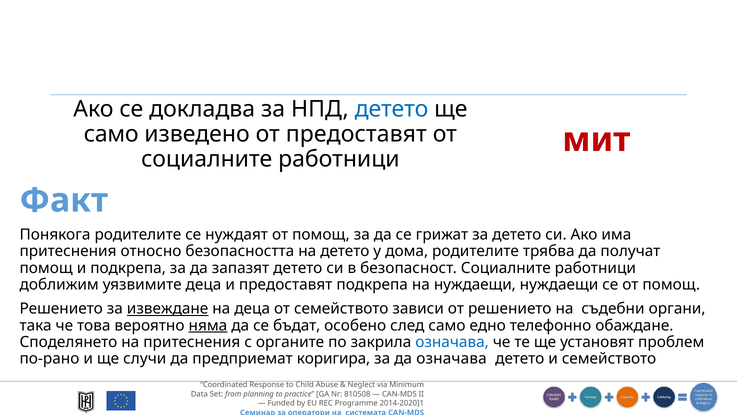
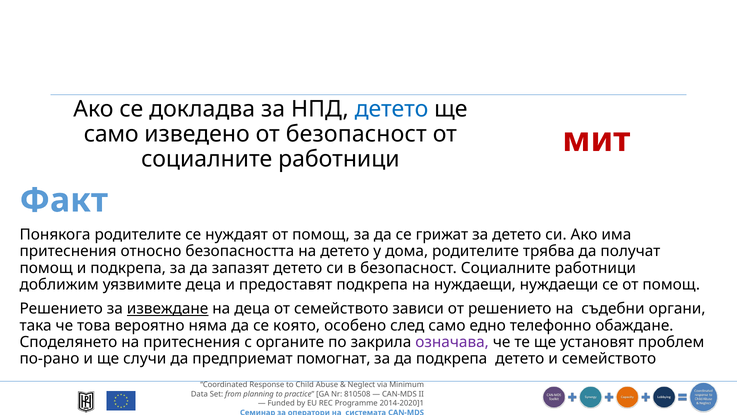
от предоставят: предоставят -> безопасност
няма underline: present -> none
бъдат: бъдат -> която
означава at (452, 342) colour: blue -> purple
коригира: коригира -> помогнат
да означава: означава -> подкрепа
